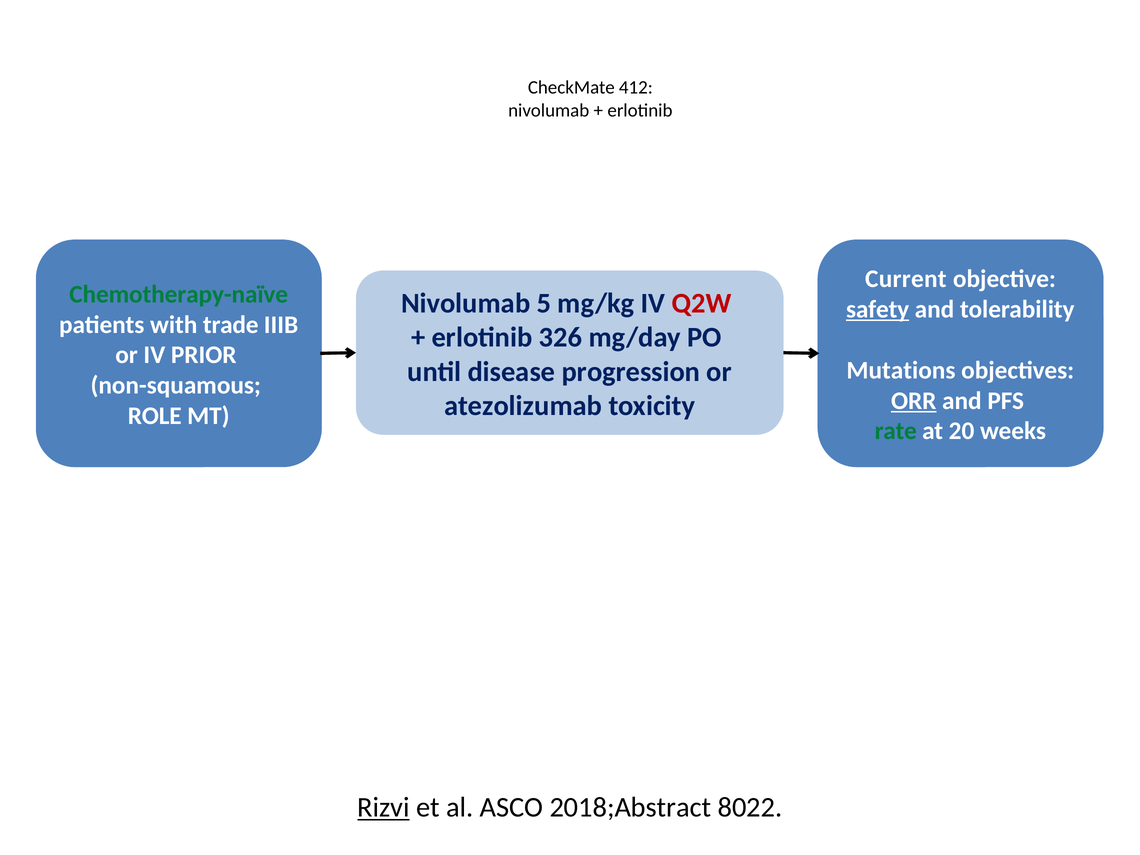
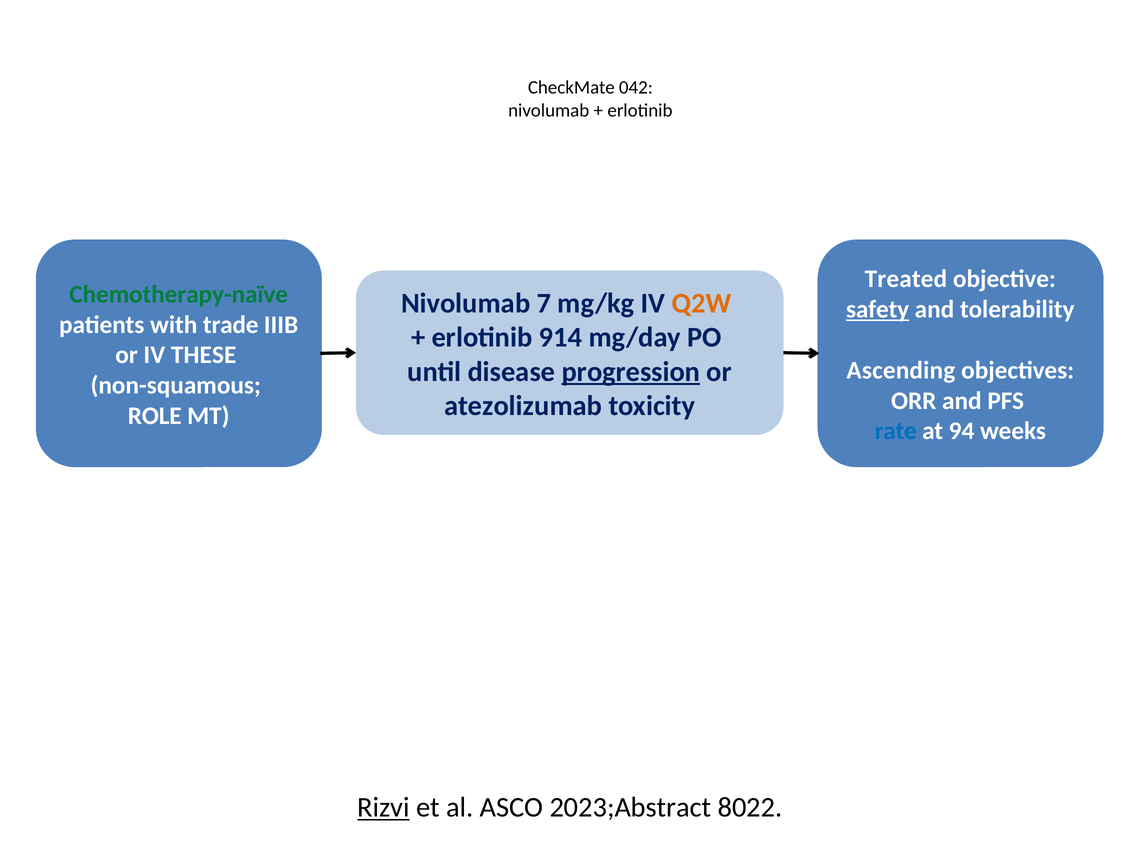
412: 412 -> 042
Current: Current -> Treated
5: 5 -> 7
Q2W colour: red -> orange
326: 326 -> 914
PRIOR: PRIOR -> THESE
Mutations: Mutations -> Ascending
progression underline: none -> present
ORR underline: present -> none
rate colour: green -> blue
20: 20 -> 94
2018;Abstract: 2018;Abstract -> 2023;Abstract
